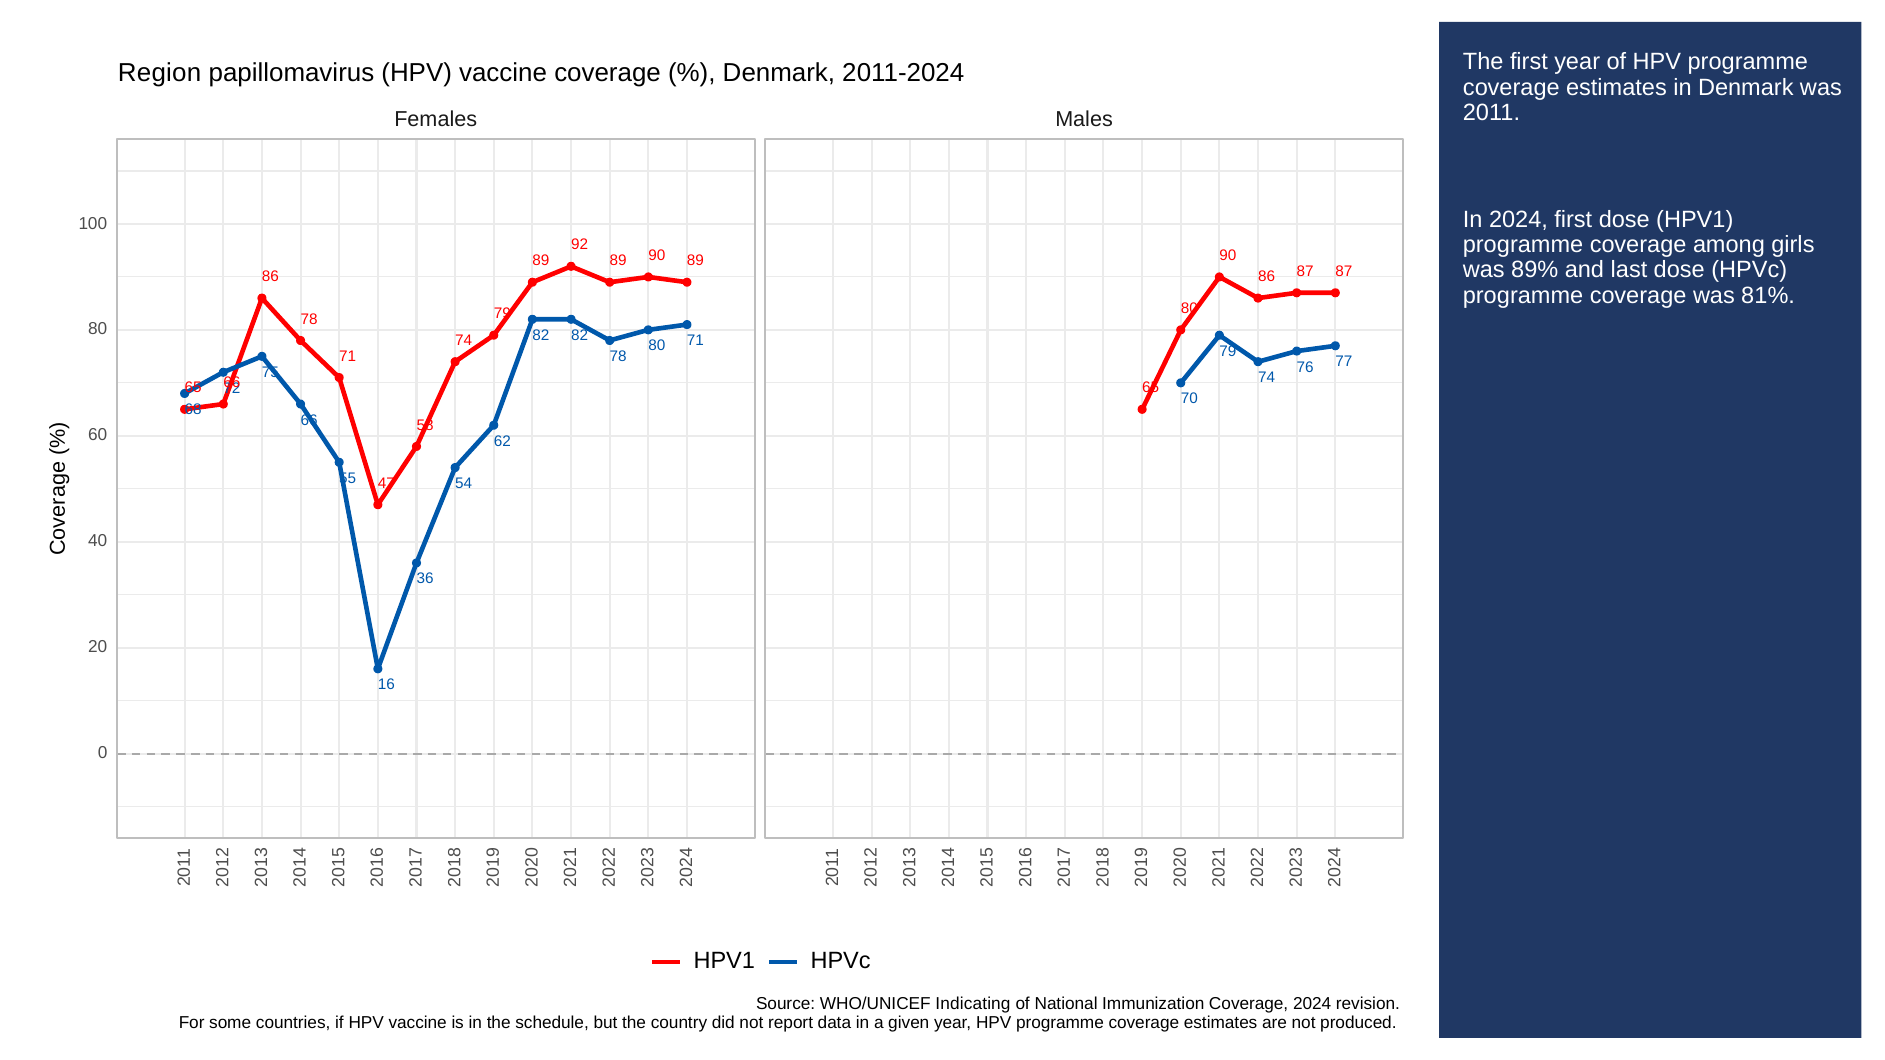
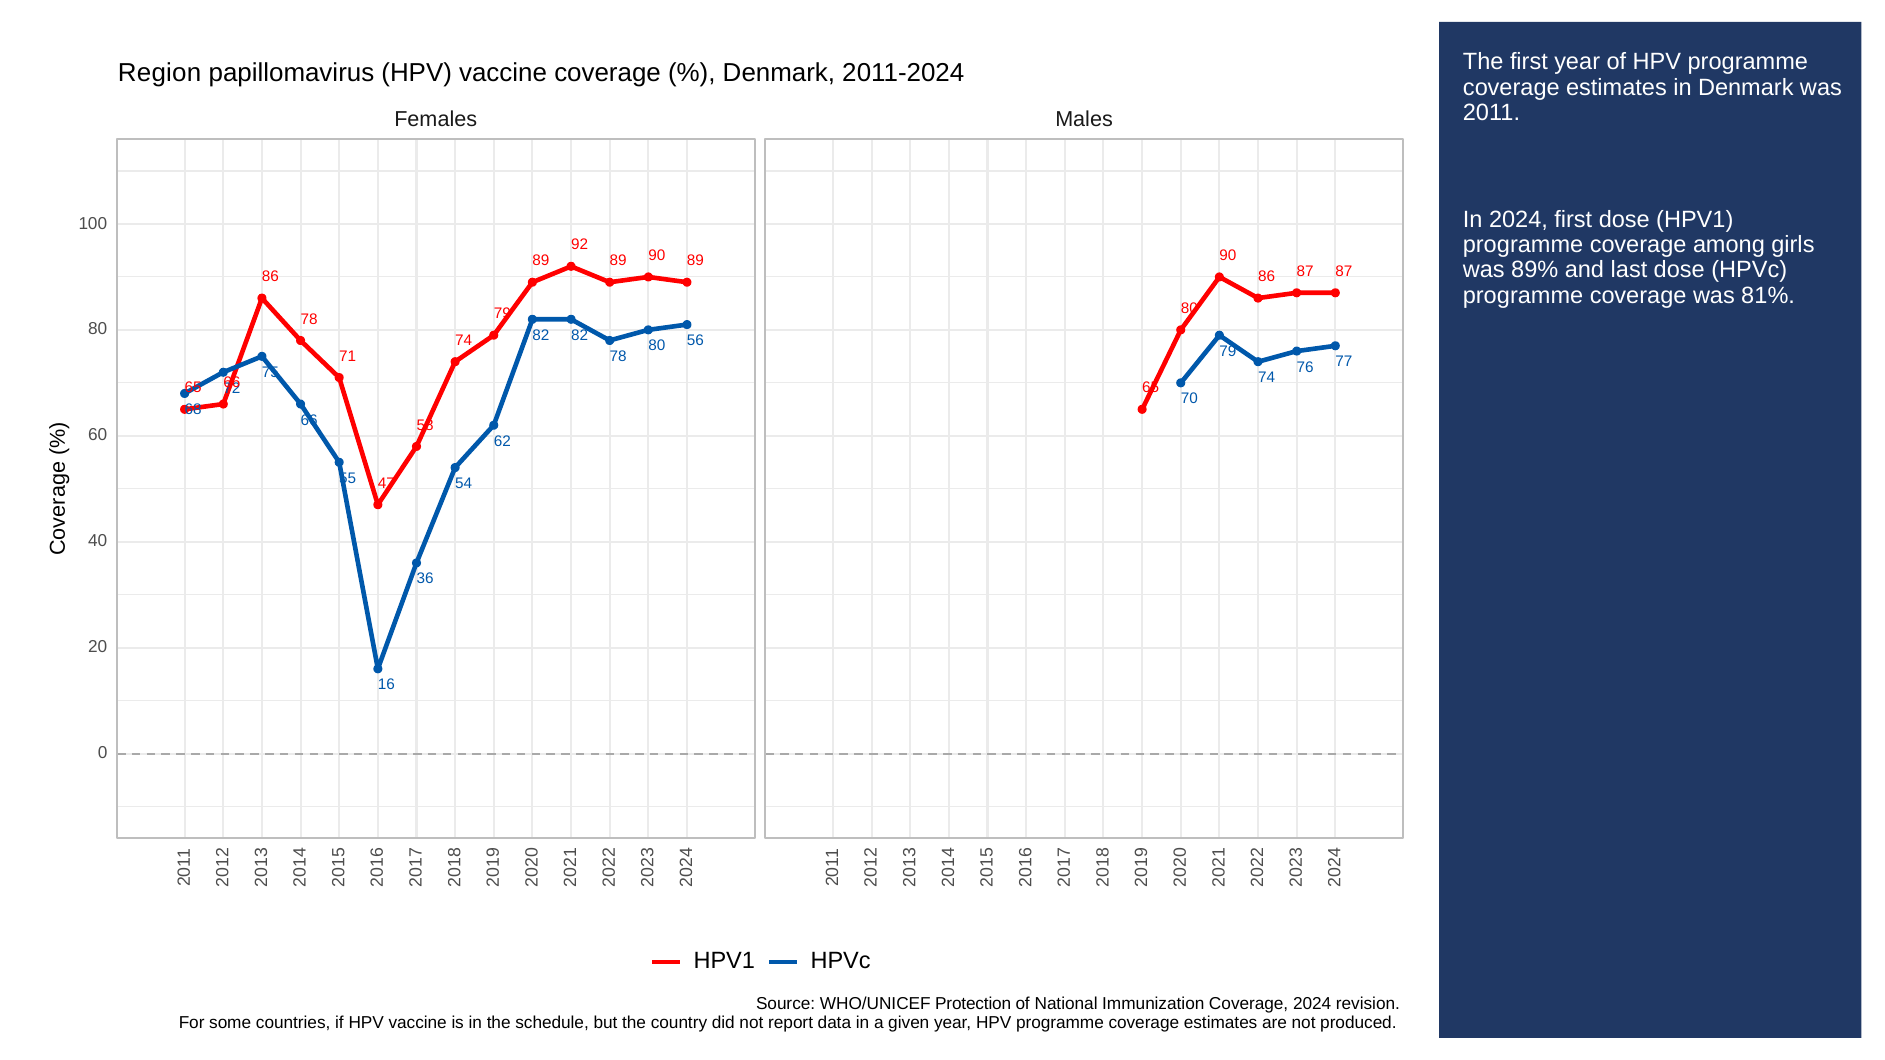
80 71: 71 -> 56
Indicating: Indicating -> Protection
